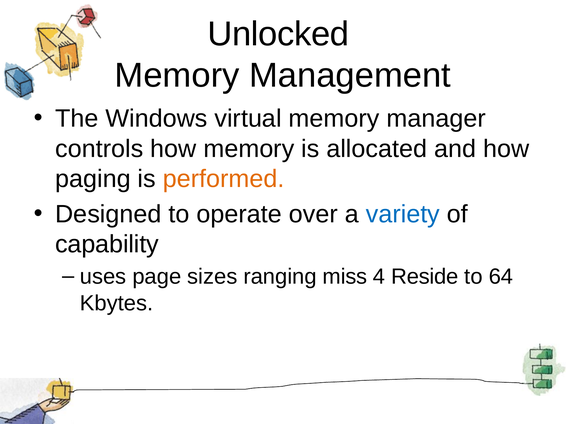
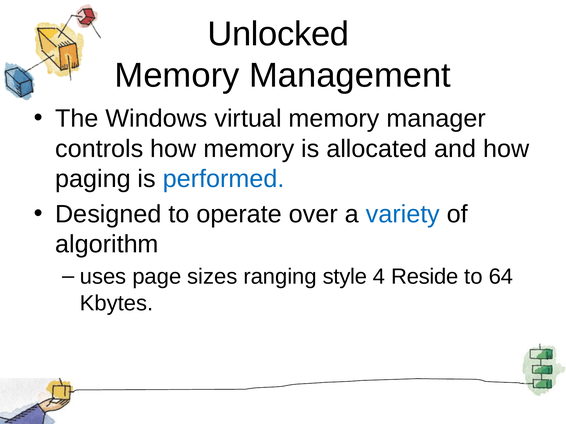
performed colour: orange -> blue
capability: capability -> algorithm
miss: miss -> style
